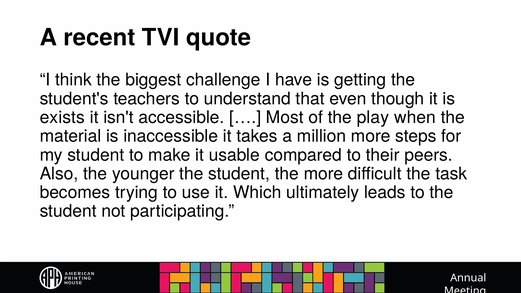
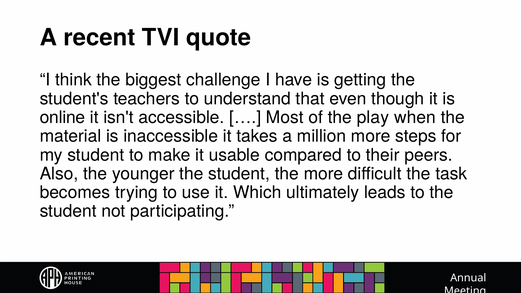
exists: exists -> online
